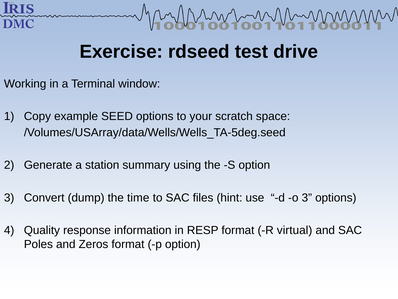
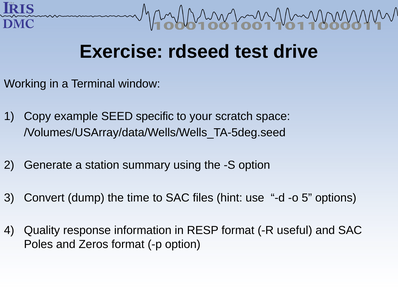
SEED options: options -> specific
o 3: 3 -> 5
virtual: virtual -> useful
